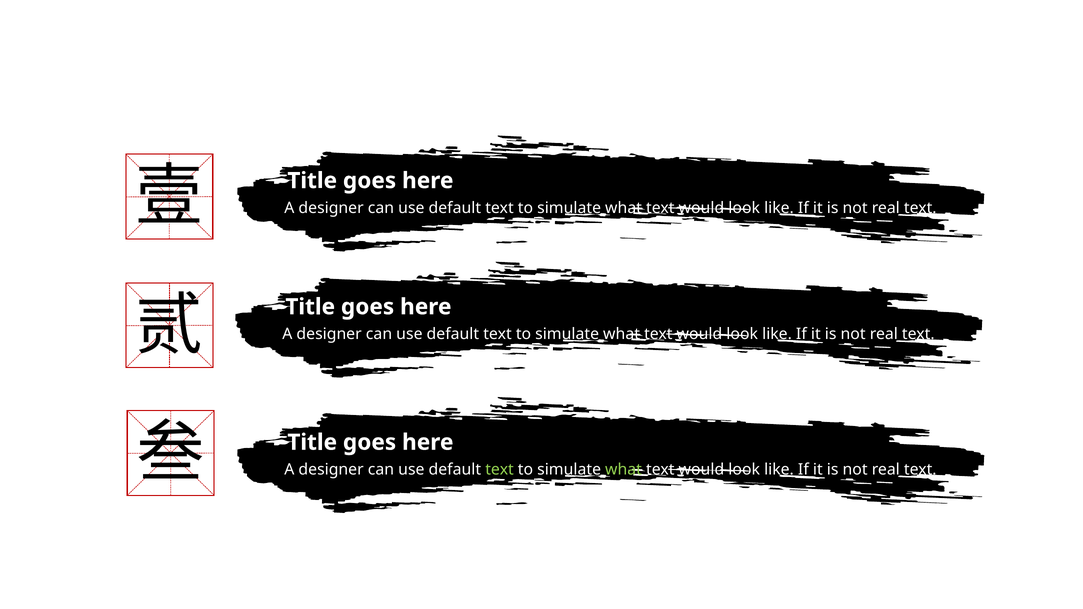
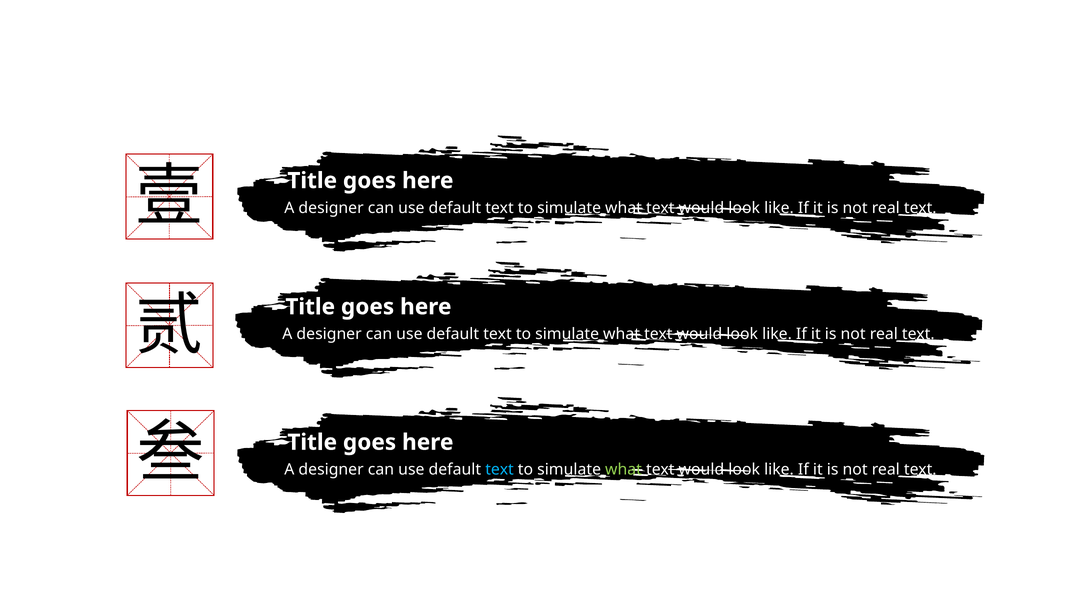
text at (500, 470) colour: light green -> light blue
